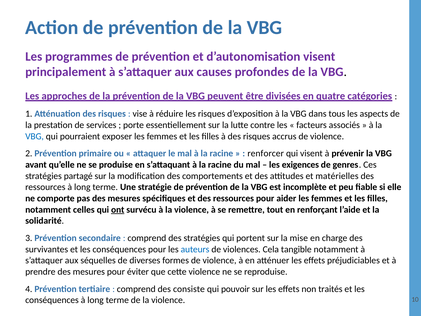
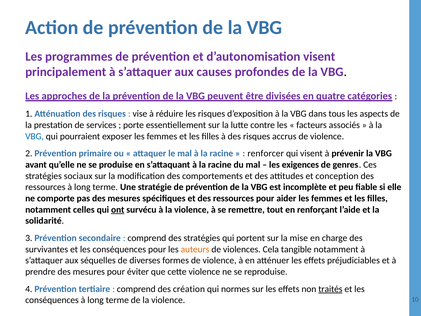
partagé: partagé -> sociaux
matérielles: matérielles -> conception
auteurs colour: blue -> orange
consiste: consiste -> création
pouvoir: pouvoir -> normes
traités underline: none -> present
